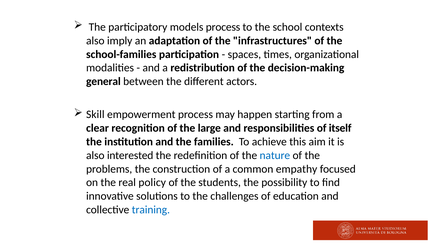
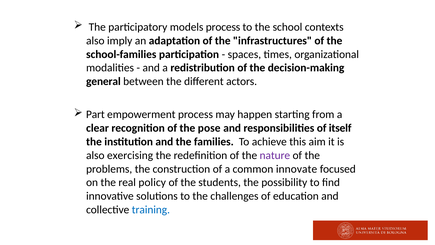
Skill: Skill -> Part
large: large -> pose
interested: interested -> exercising
nature colour: blue -> purple
empathy: empathy -> innovate
